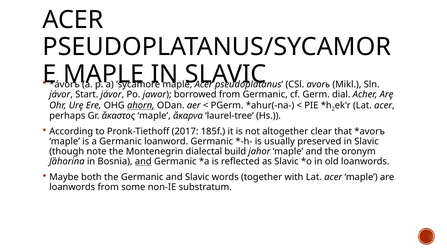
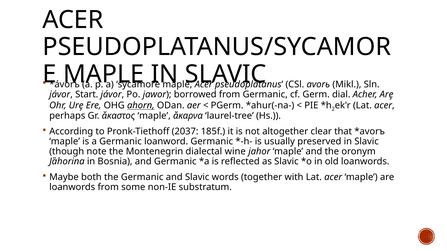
2017: 2017 -> 2037
build: build -> wine
and at (143, 162) underline: present -> none
